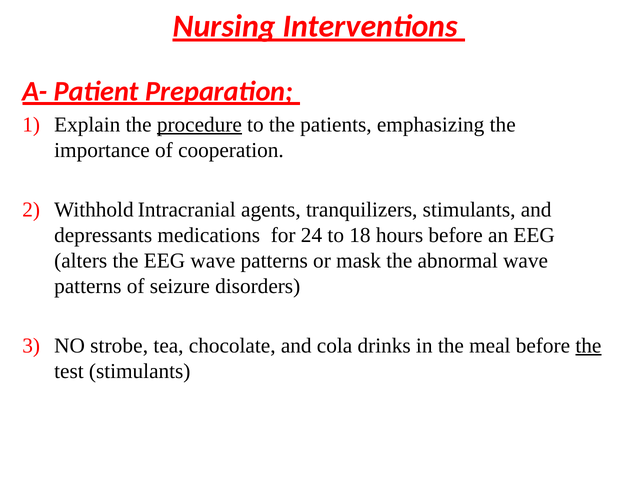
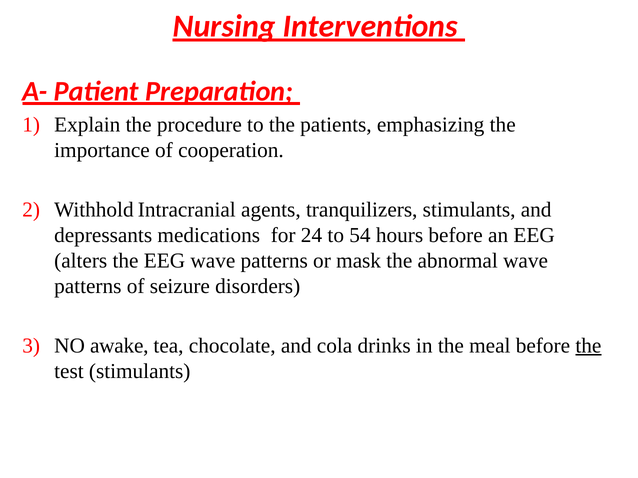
procedure underline: present -> none
18: 18 -> 54
strobe: strobe -> awake
